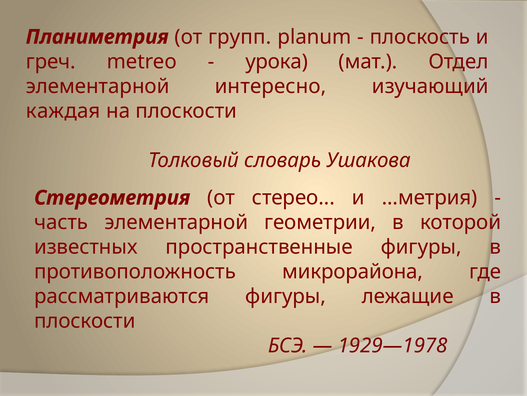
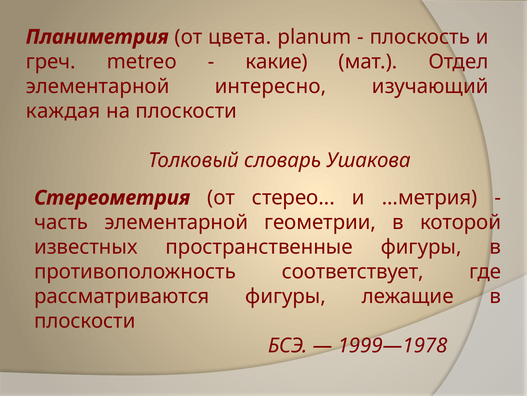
групп: групп -> цвета
урока: урока -> какие
микрорайона: микрорайона -> соответствует
1929—1978: 1929—1978 -> 1999—1978
